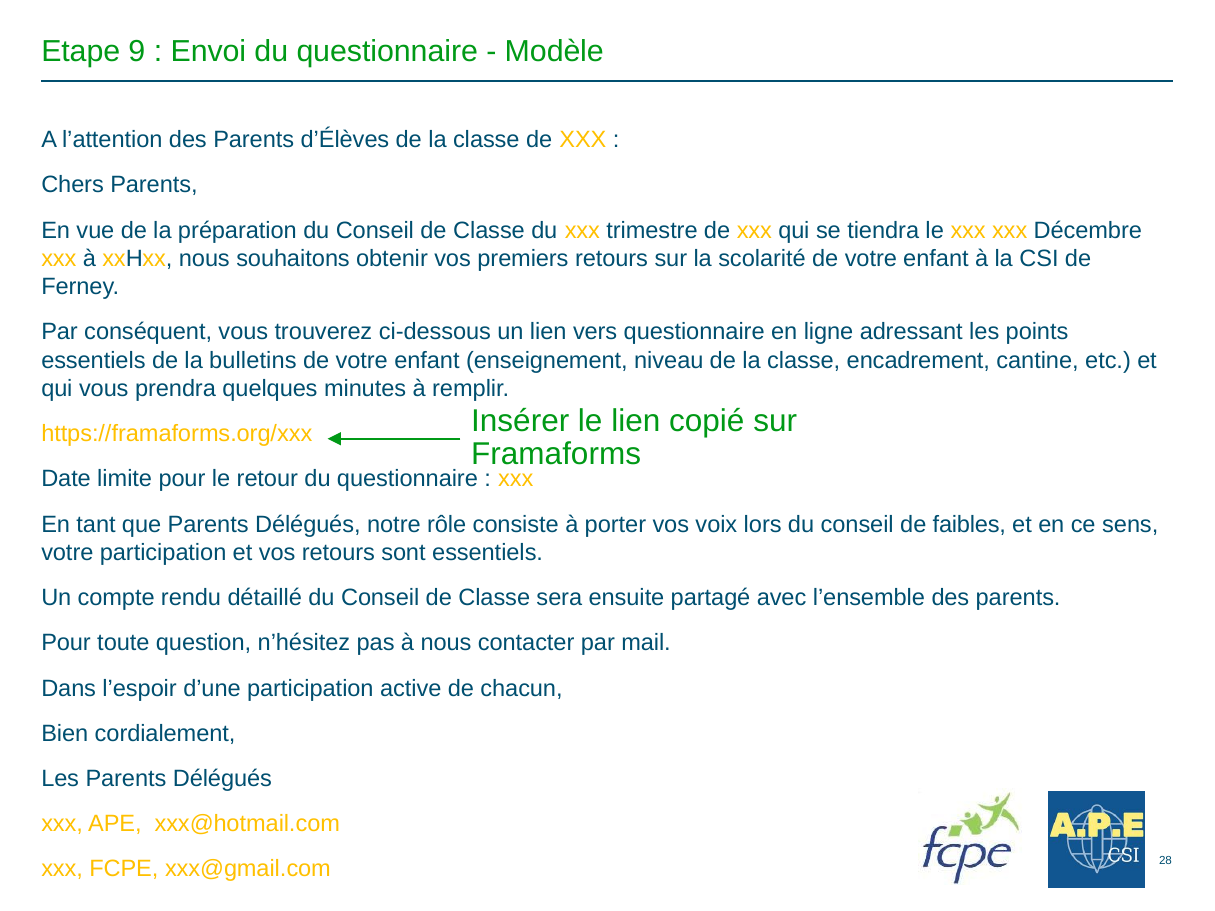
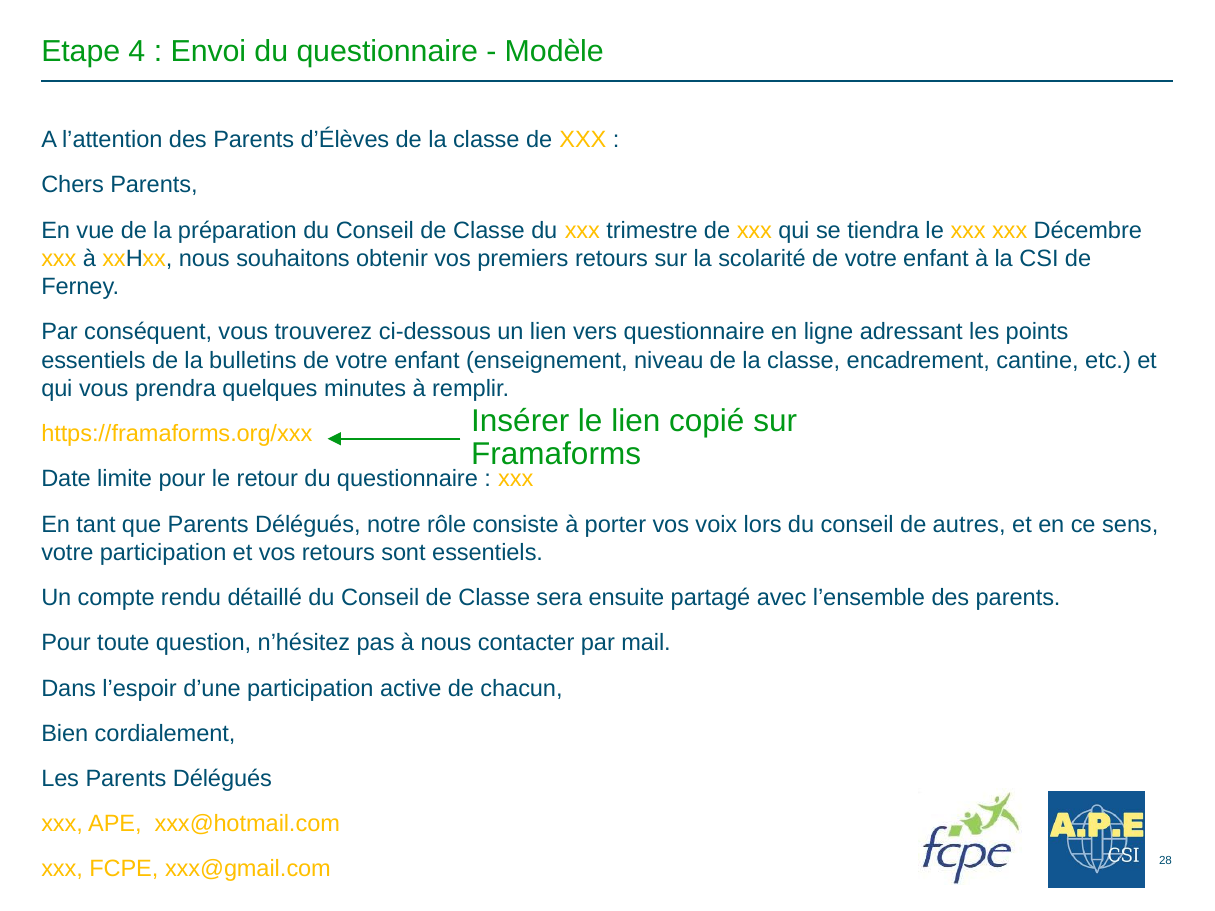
9: 9 -> 4
faibles: faibles -> autres
